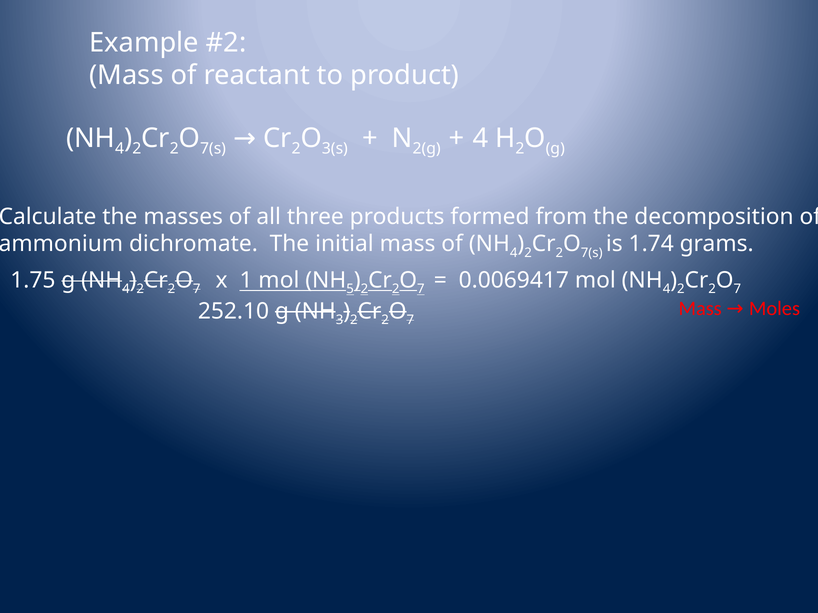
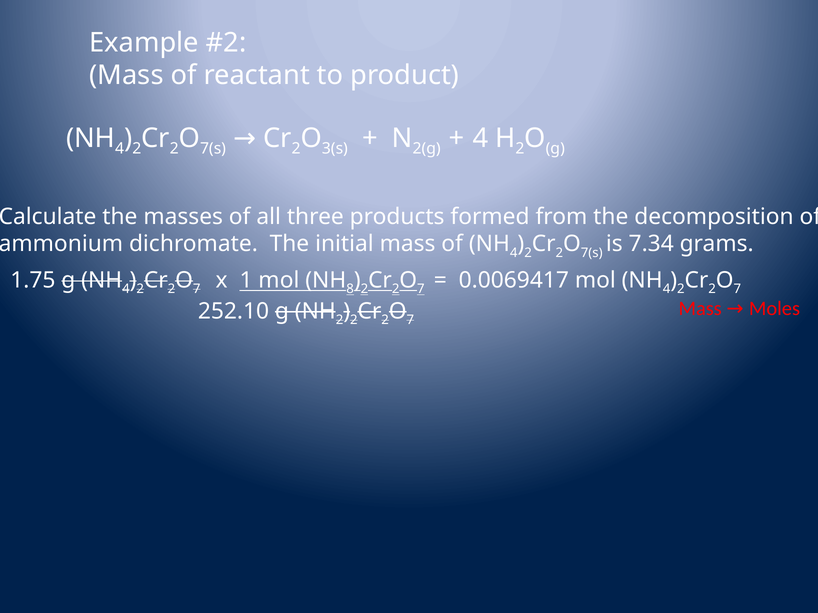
1.74: 1.74 -> 7.34
5: 5 -> 8
3 at (340, 320): 3 -> 2
